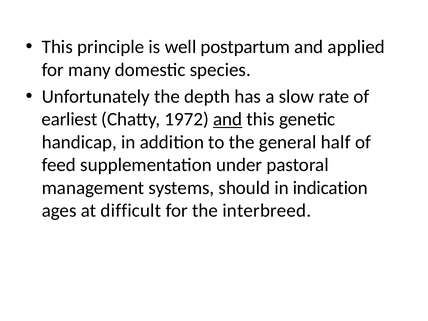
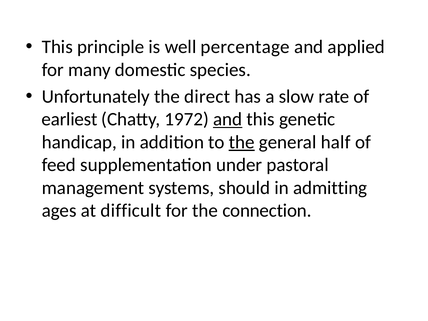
postpartum: postpartum -> percentage
depth: depth -> direct
the at (242, 142) underline: none -> present
indication: indication -> admitting
interbreed: interbreed -> connection
